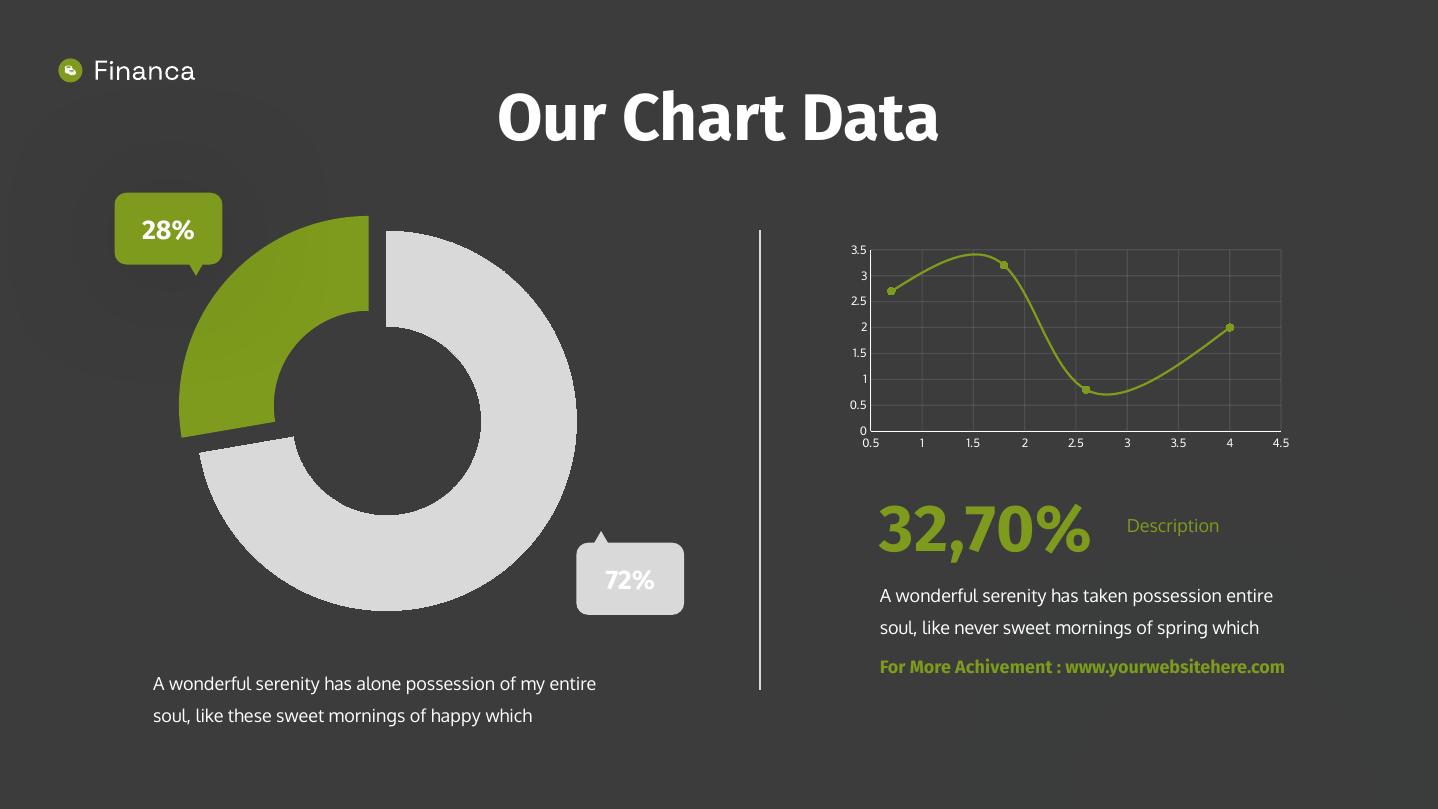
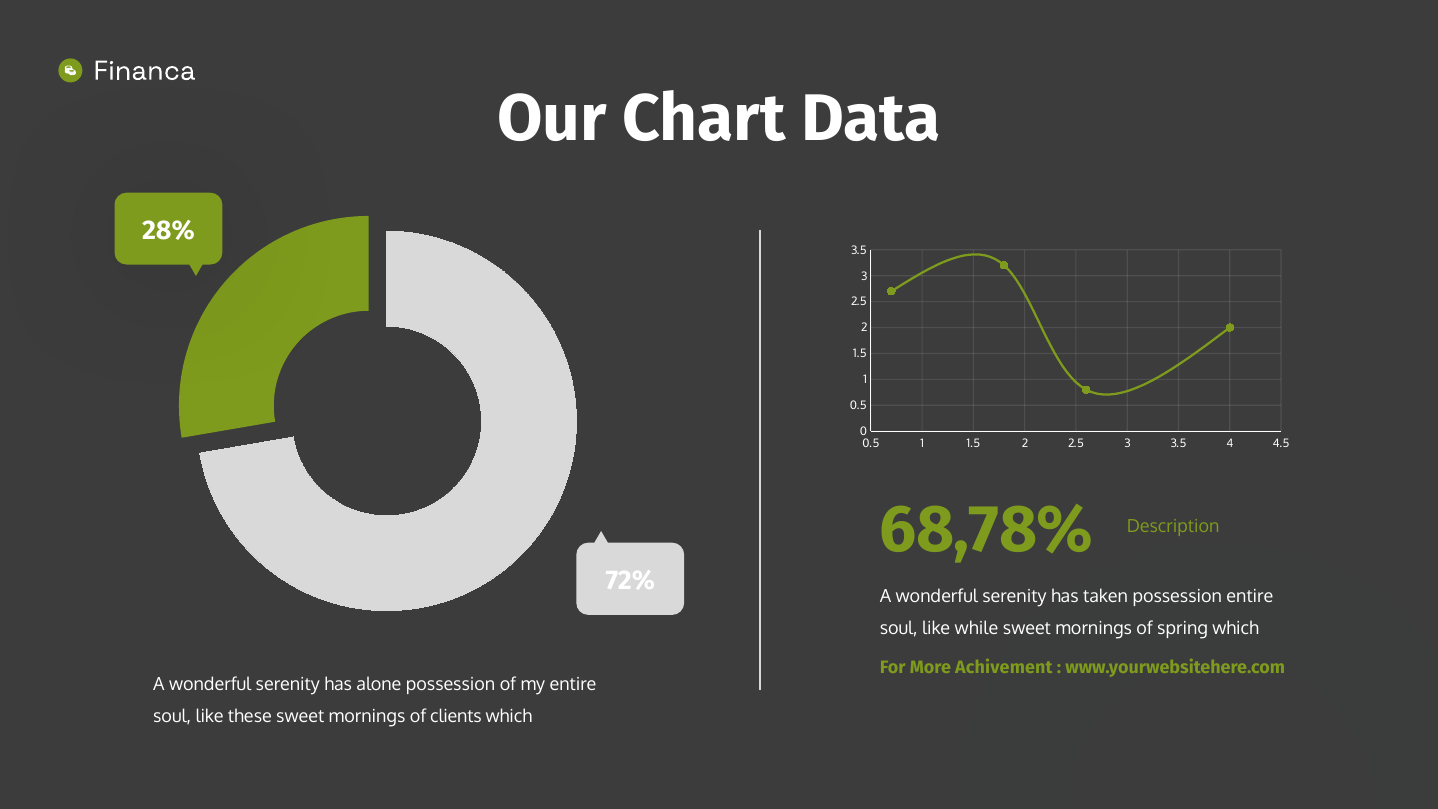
32,70%: 32,70% -> 68,78%
never: never -> while
happy: happy -> clients
